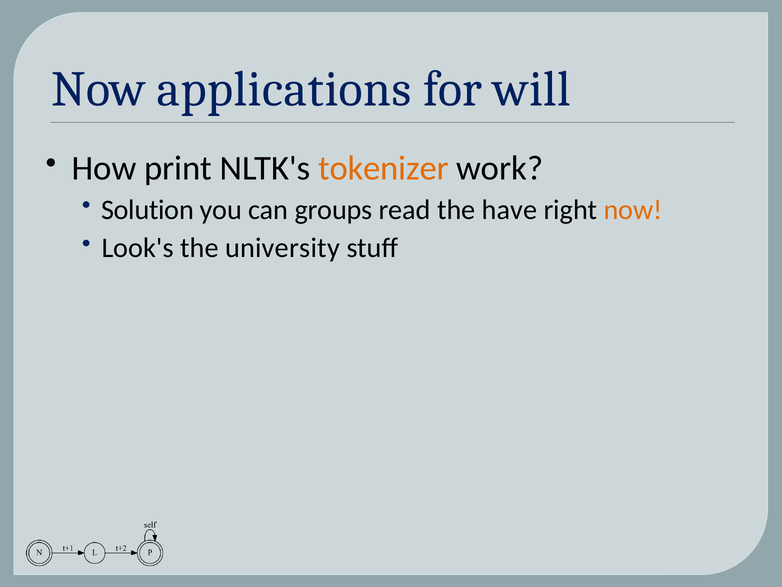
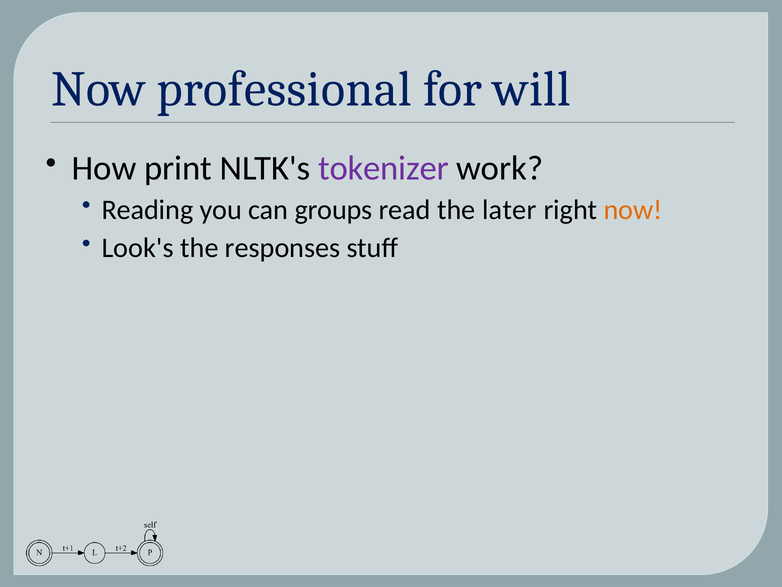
applications: applications -> professional
tokenizer colour: orange -> purple
Solution: Solution -> Reading
have: have -> later
university: university -> responses
